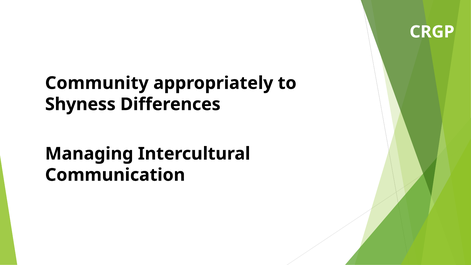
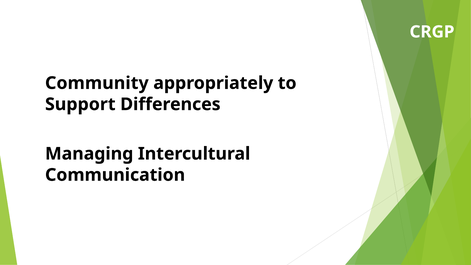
Shyness: Shyness -> Support
